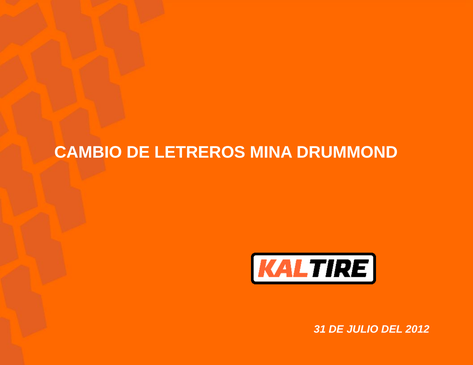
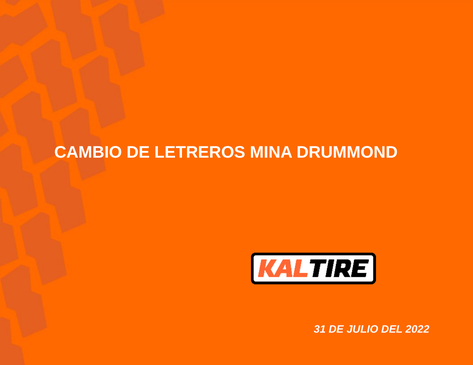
2012: 2012 -> 2022
